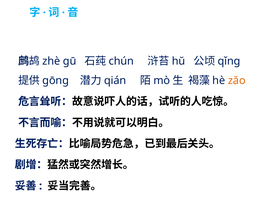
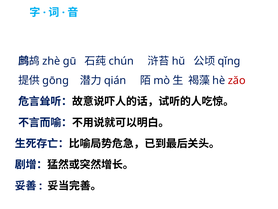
zăo colour: orange -> red
